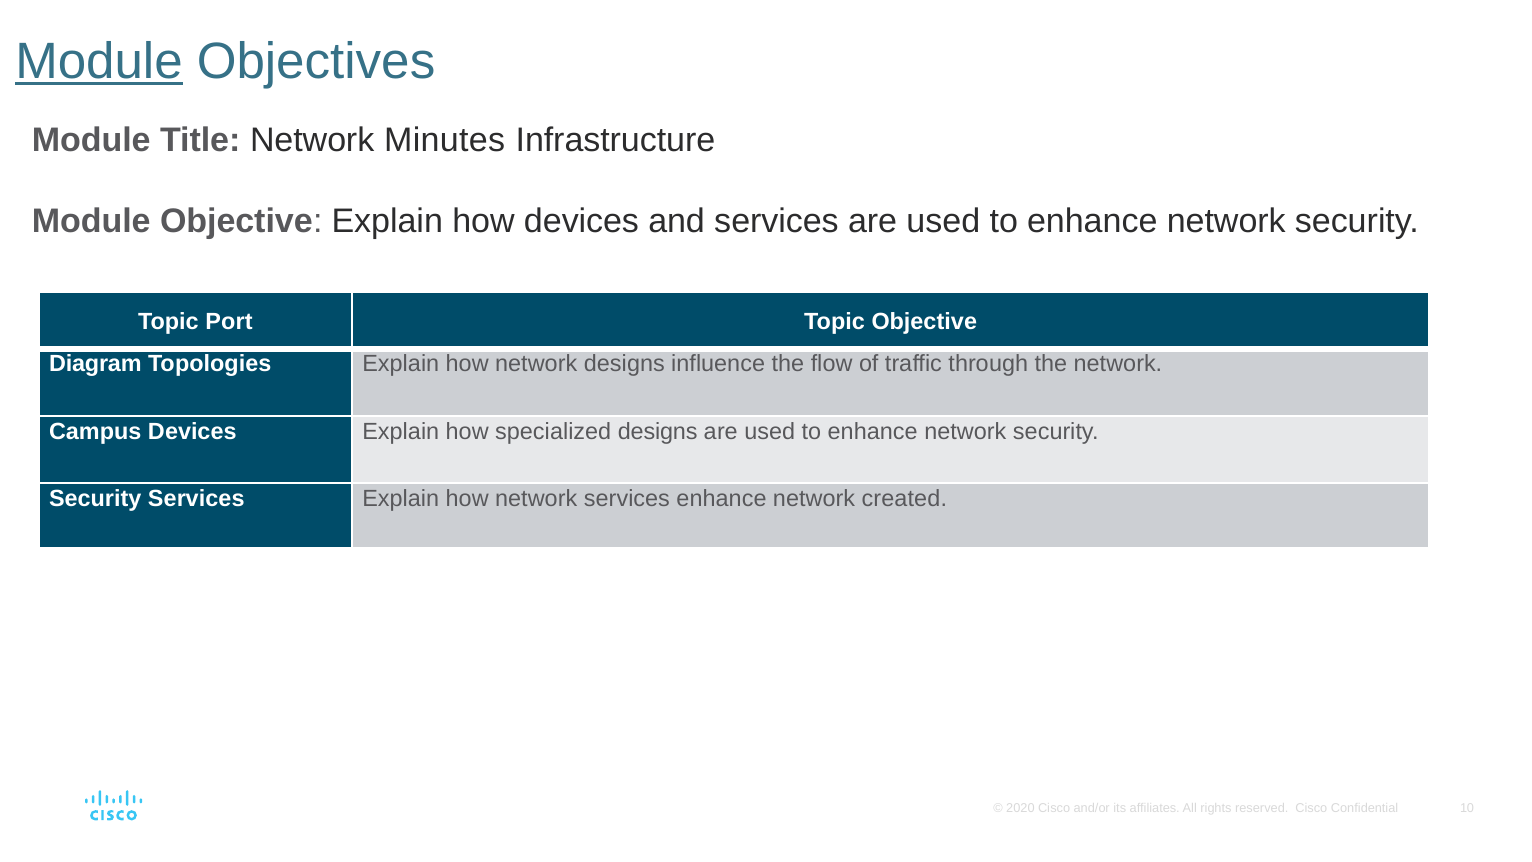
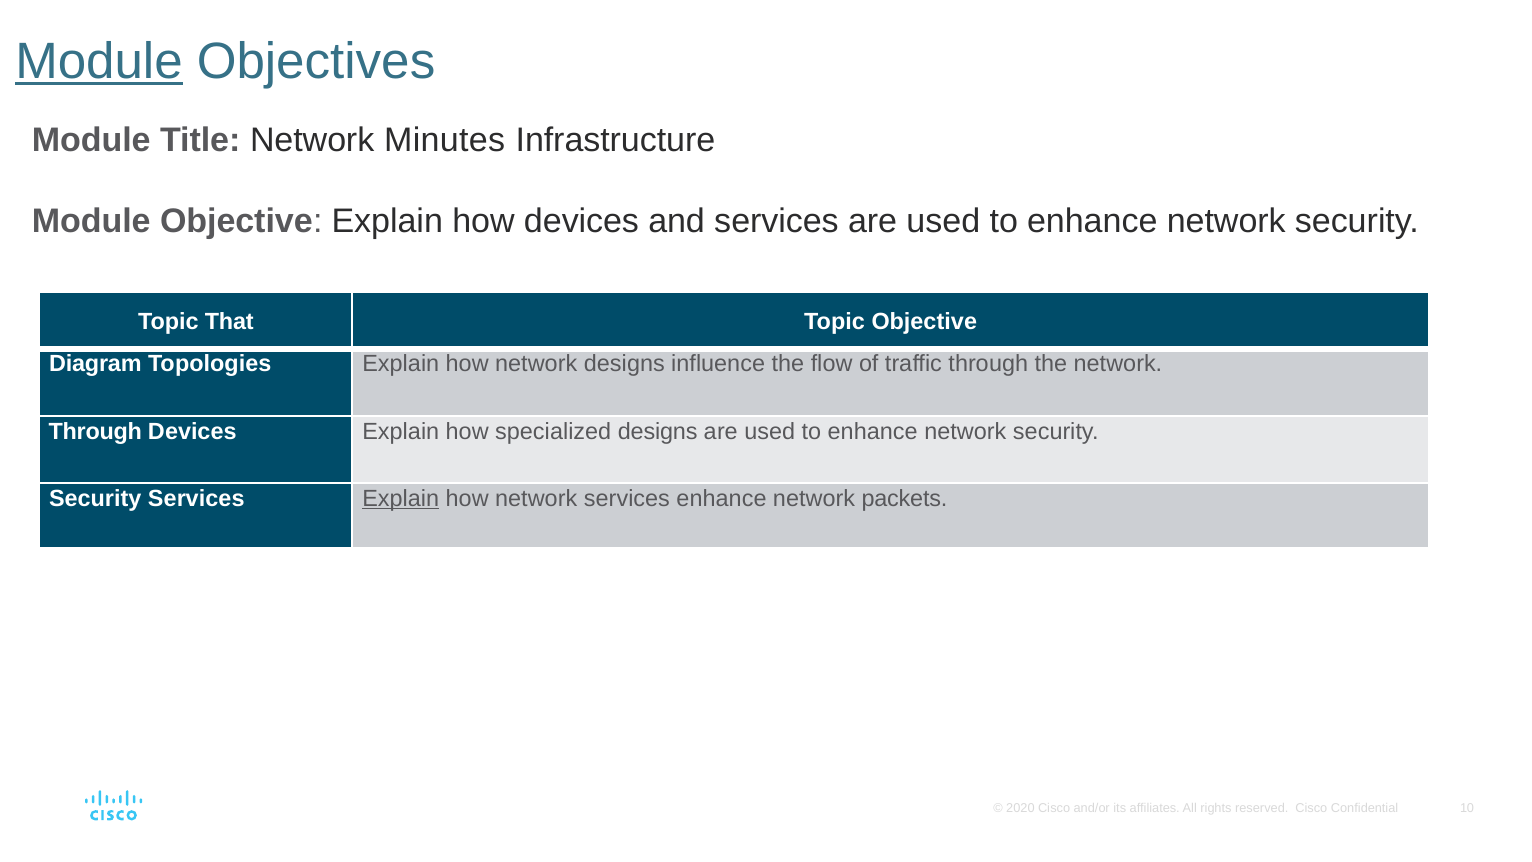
Port: Port -> That
Campus at (95, 431): Campus -> Through
Explain at (401, 499) underline: none -> present
created: created -> packets
